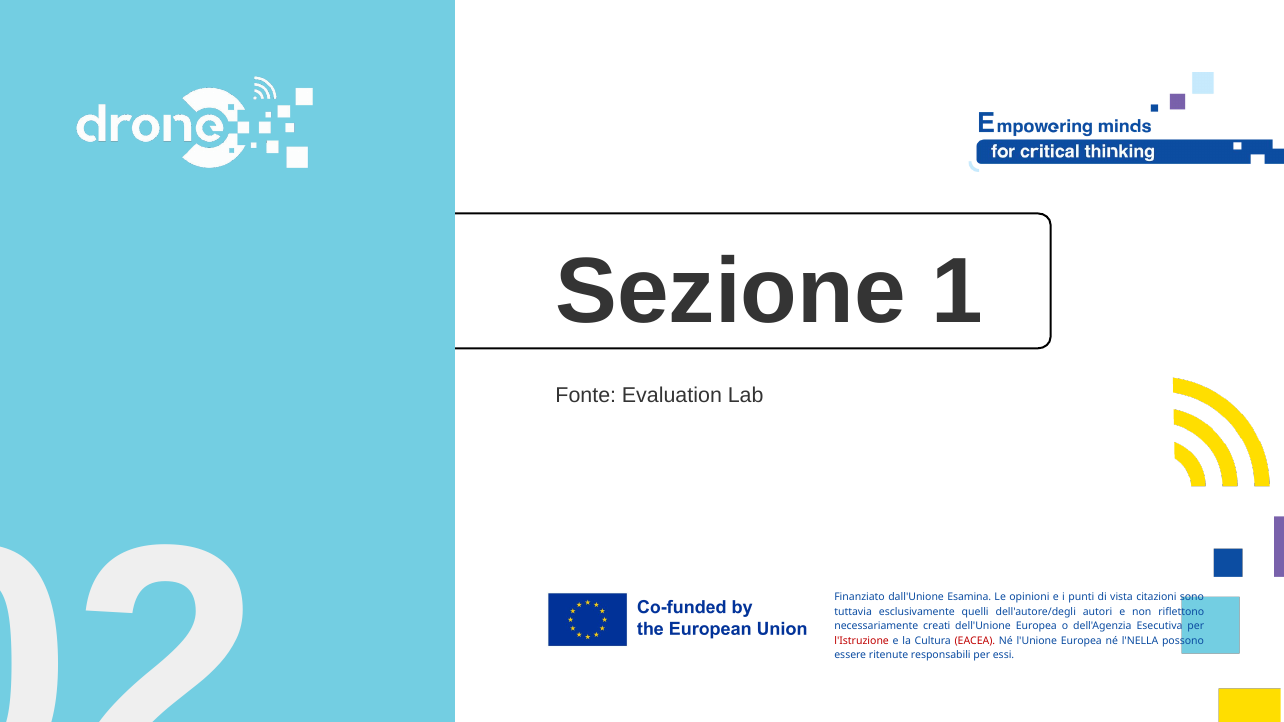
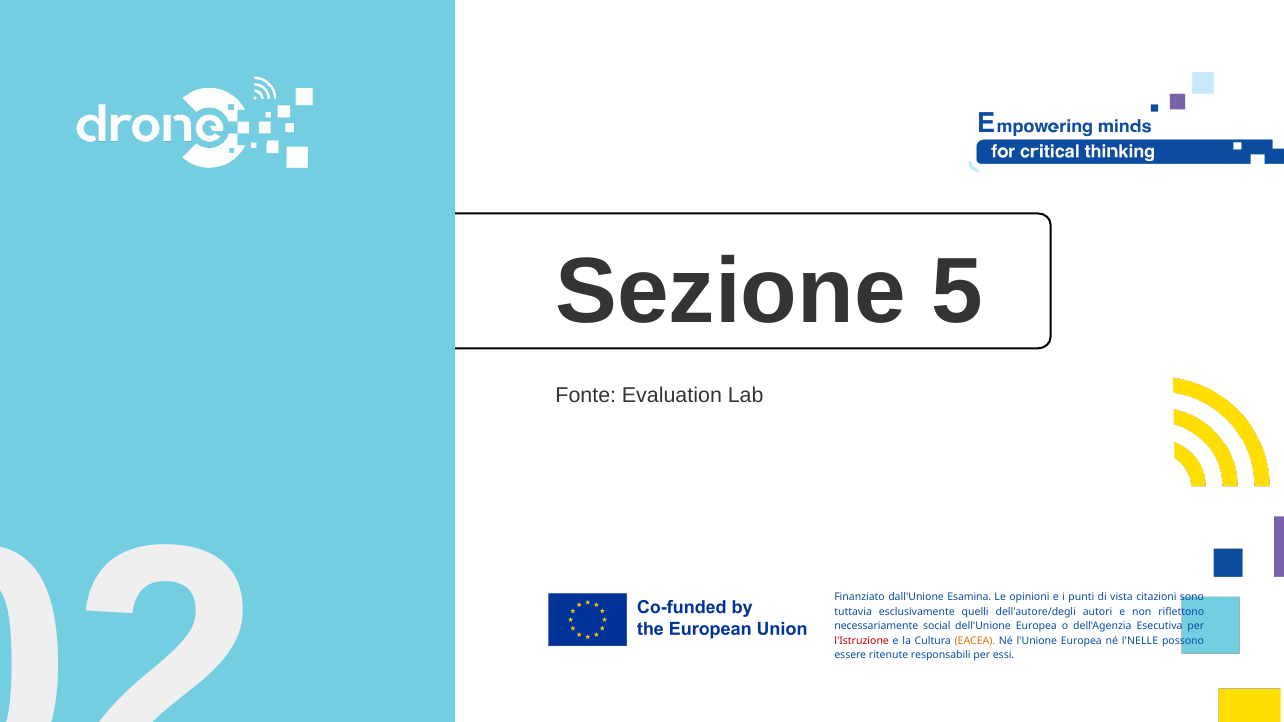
1: 1 -> 5
creati: creati -> social
EACEA colour: red -> orange
l'NELLA: l'NELLA -> l'NELLE
